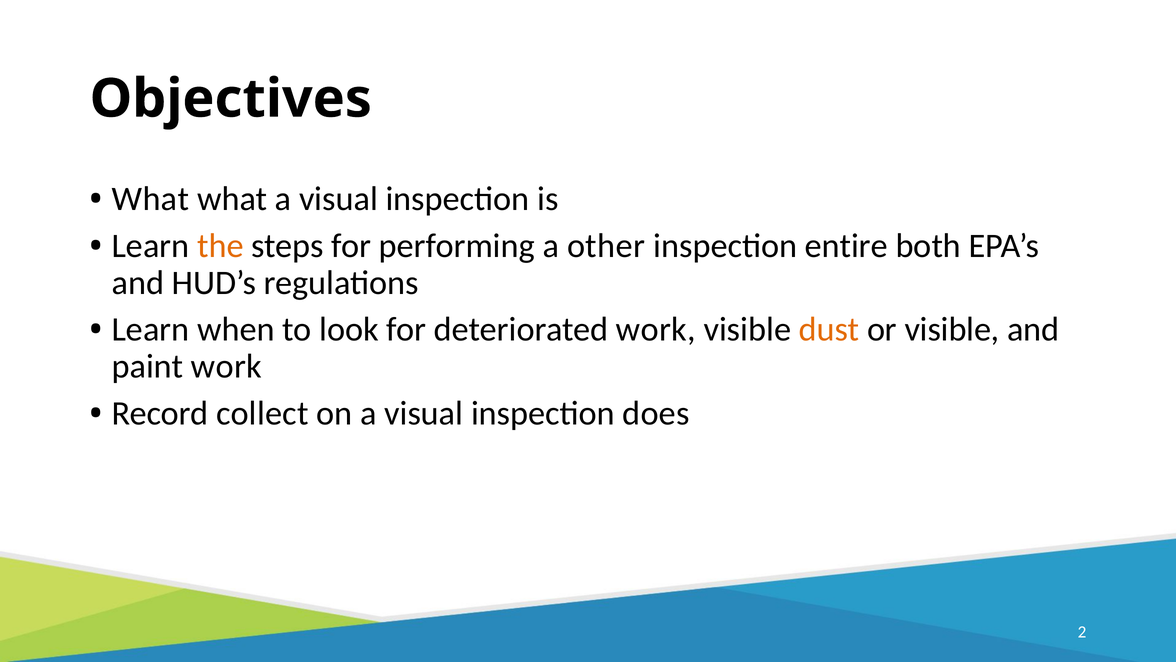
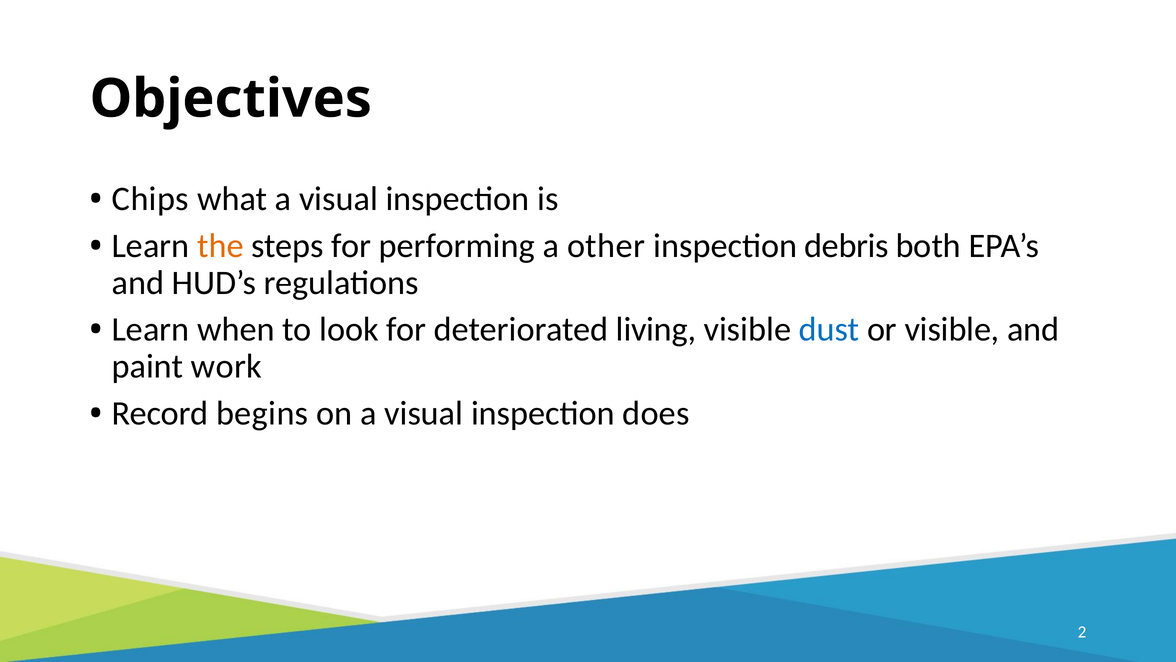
What at (150, 199): What -> Chips
entire: entire -> debris
deteriorated work: work -> living
dust colour: orange -> blue
collect: collect -> begins
